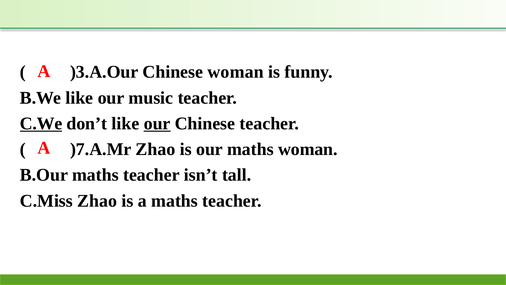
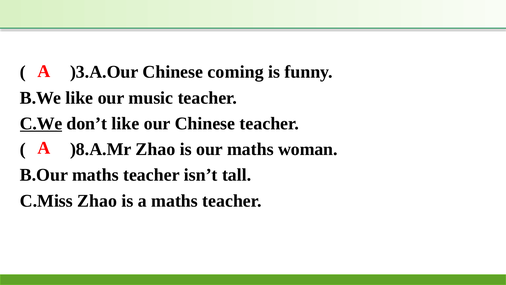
Chinese woman: woman -> coming
our at (157, 123) underline: present -> none
)7.A.Mr: )7.A.Mr -> )8.A.Mr
